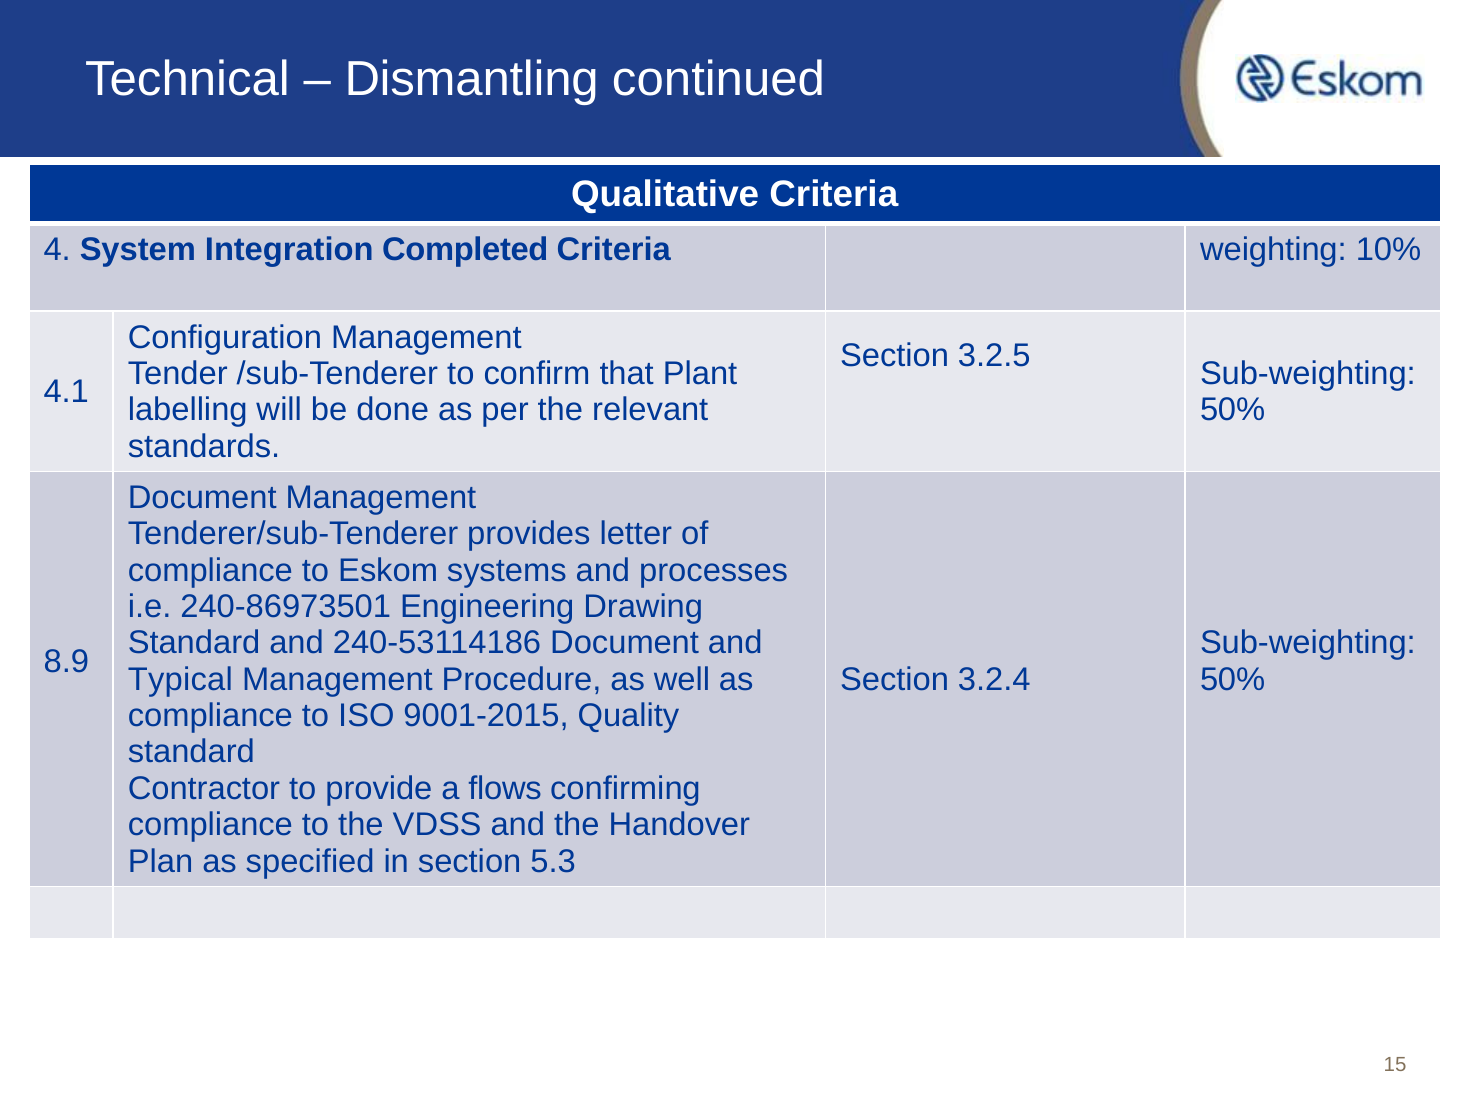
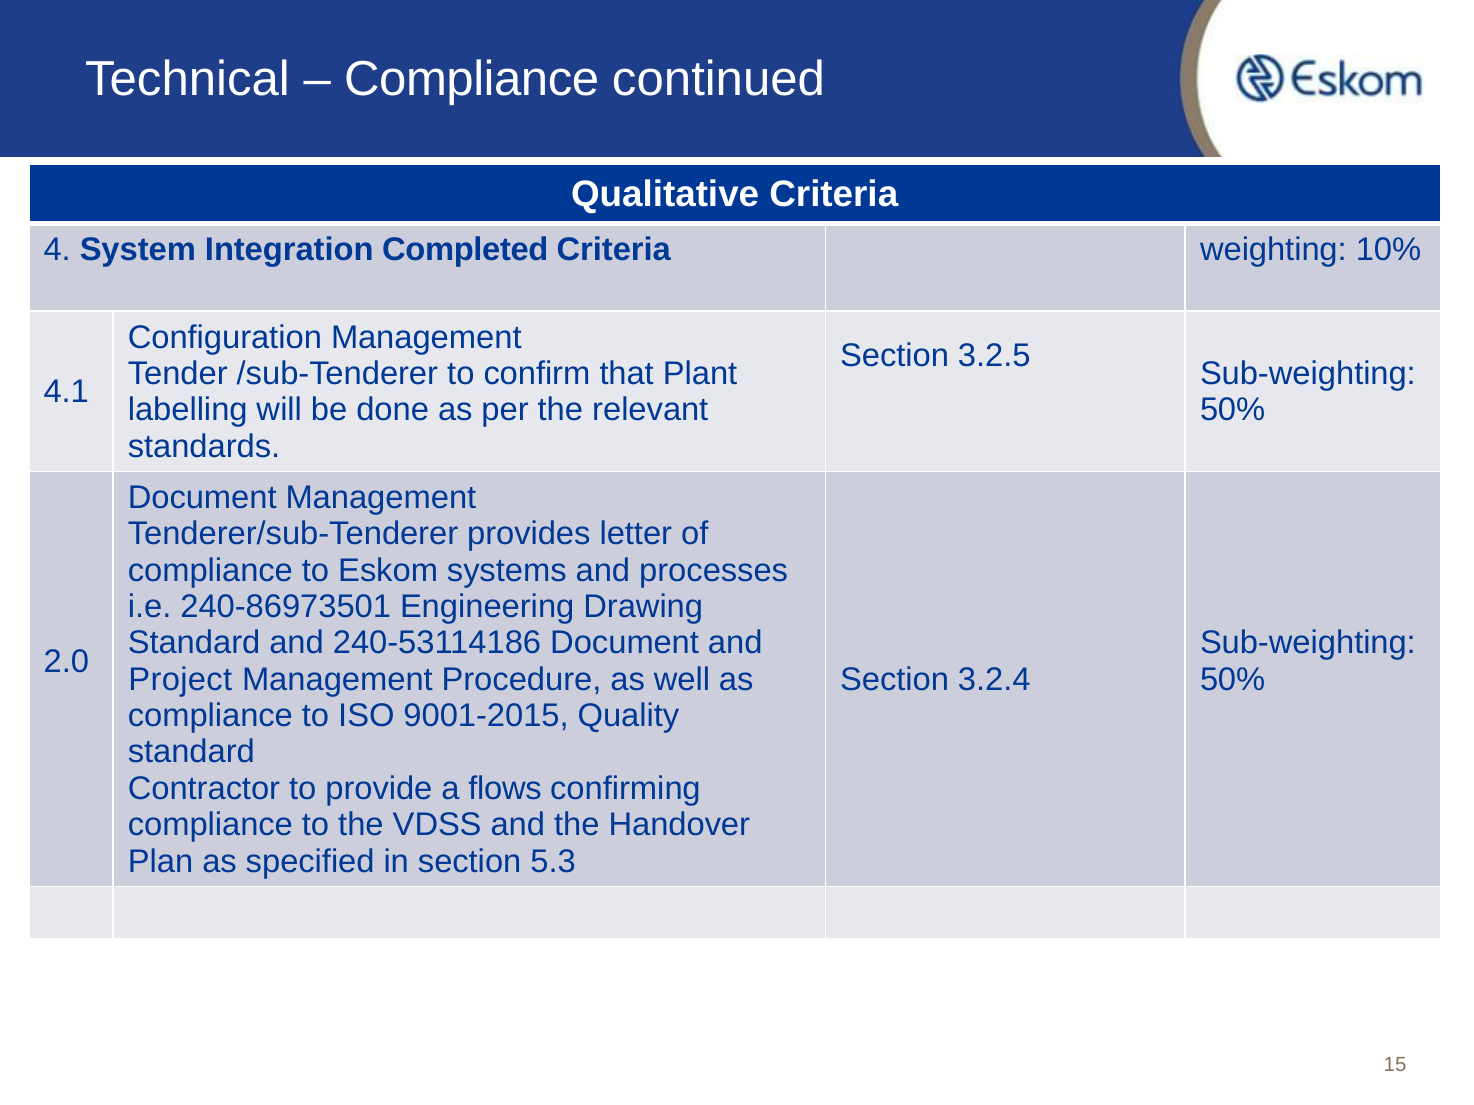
Dismantling at (472, 79): Dismantling -> Compliance
8.9: 8.9 -> 2.0
Typical: Typical -> Project
